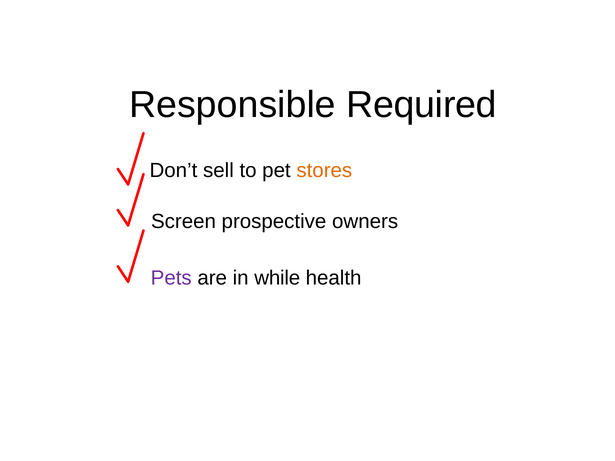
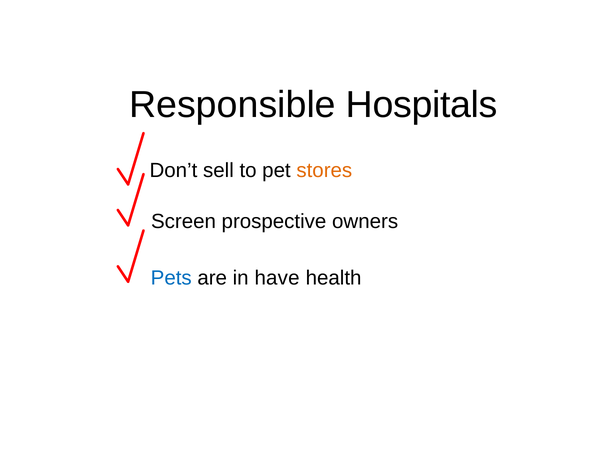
Required: Required -> Hospitals
Pets colour: purple -> blue
while: while -> have
